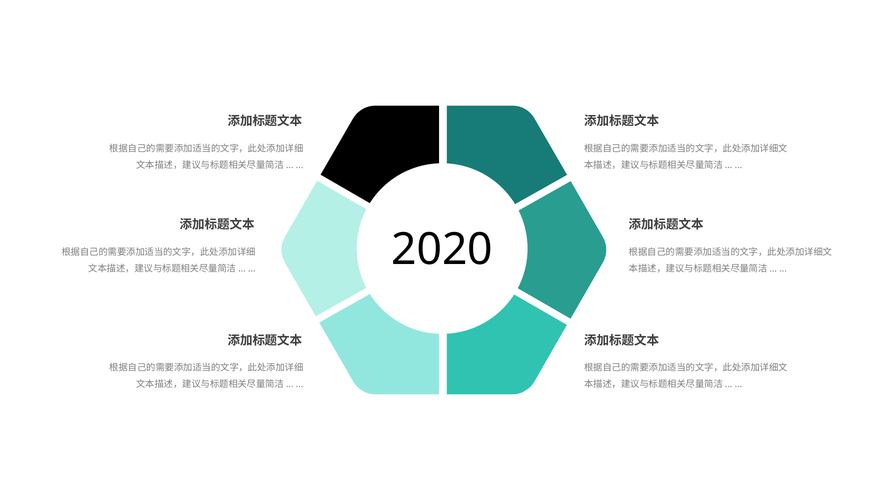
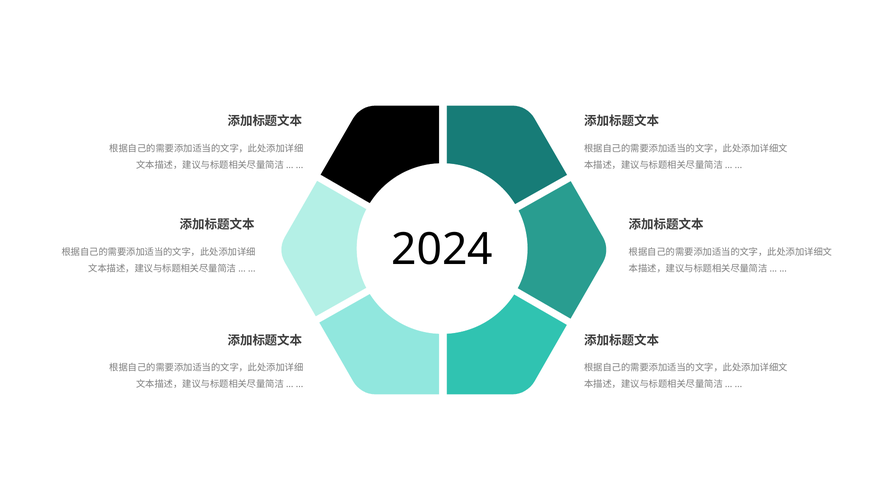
2020: 2020 -> 2024
